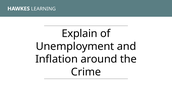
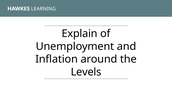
Crime: Crime -> Levels
